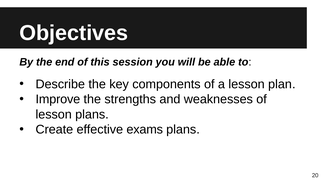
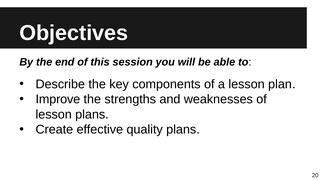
exams: exams -> quality
